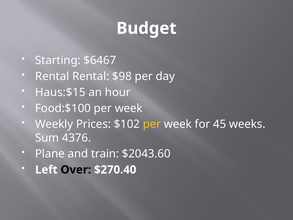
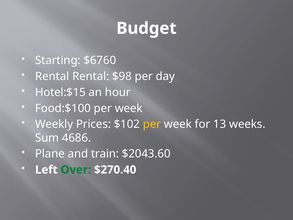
$6467: $6467 -> $6760
Haus:$15: Haus:$15 -> Hotel:$15
45: 45 -> 13
4376: 4376 -> 4686
Over colour: black -> green
